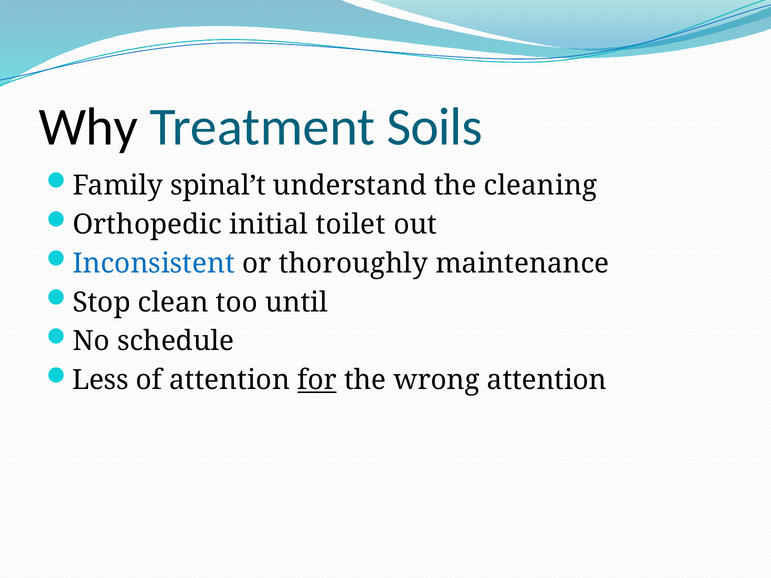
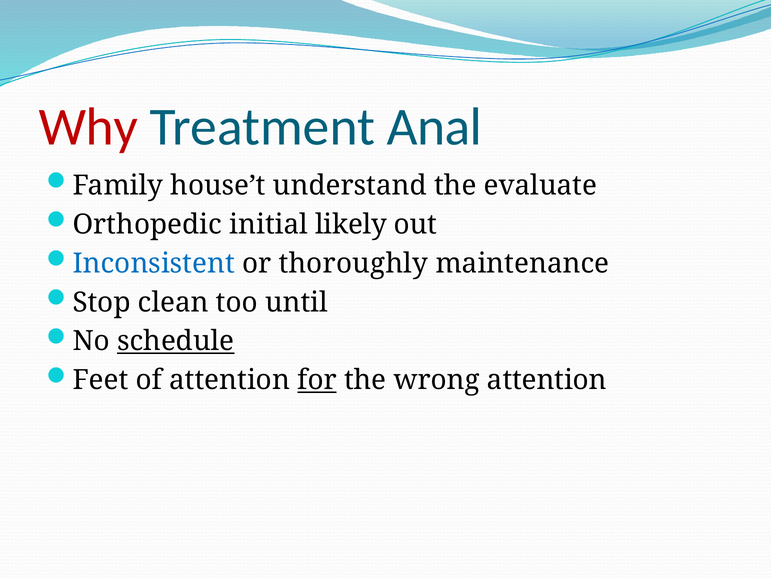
Why colour: black -> red
Soils: Soils -> Anal
spinal’t: spinal’t -> house’t
cleaning: cleaning -> evaluate
toilet: toilet -> likely
schedule underline: none -> present
Less: Less -> Feet
